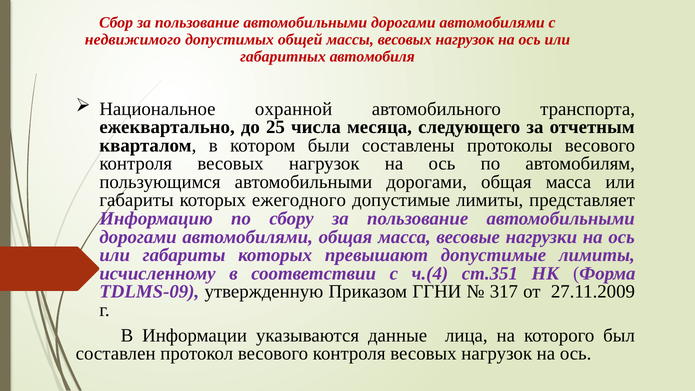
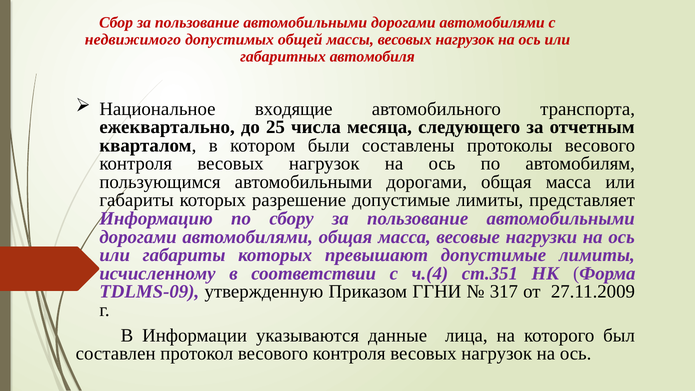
охранной: охранной -> входящие
ежегодного: ежегодного -> разрешение
